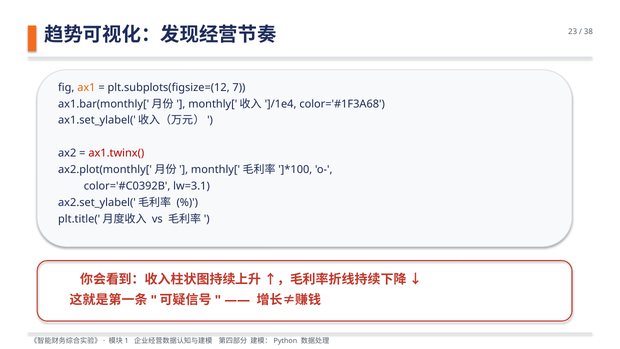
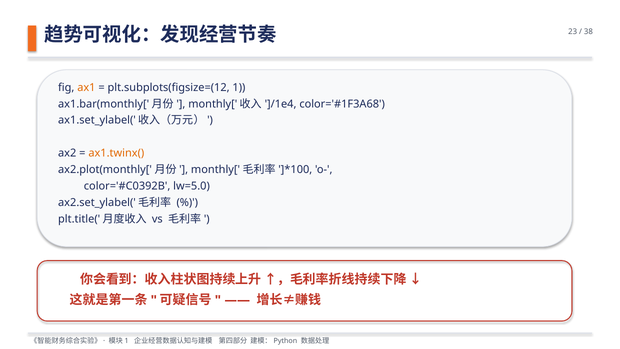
7: 7 -> 1
ax1.twinx( colour: red -> orange
lw=3.1: lw=3.1 -> lw=5.0
